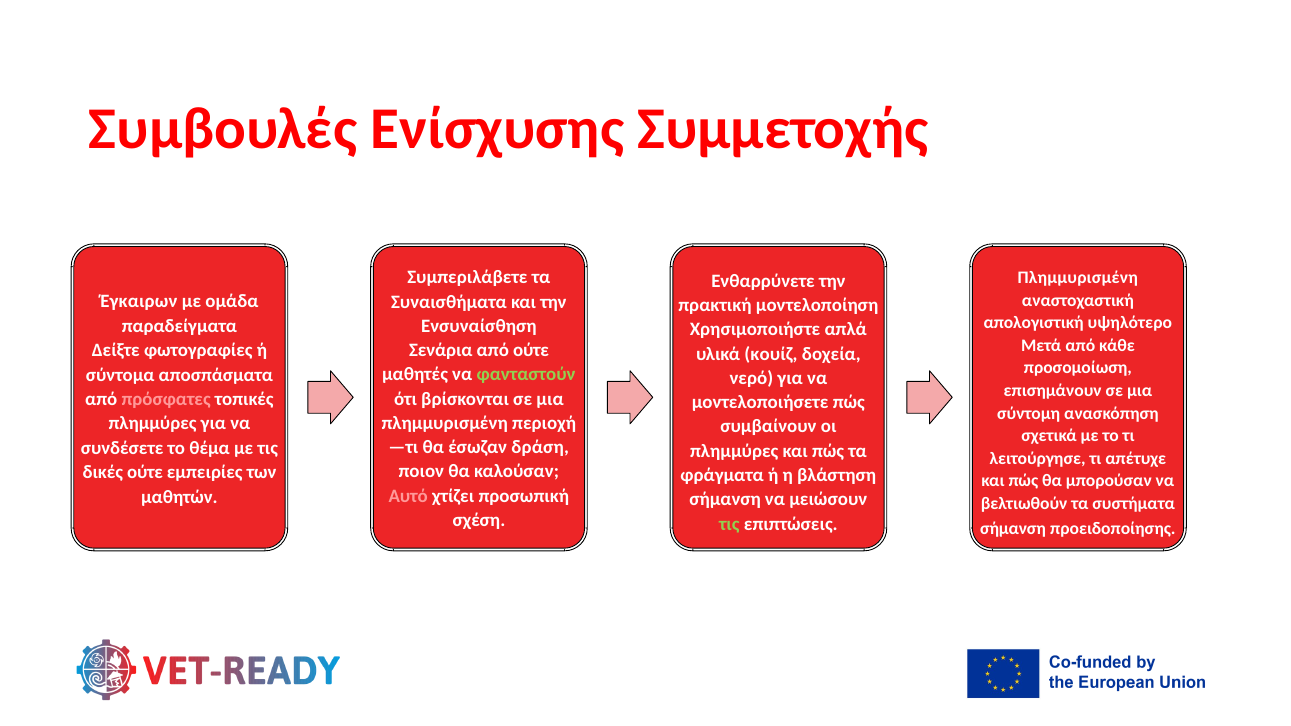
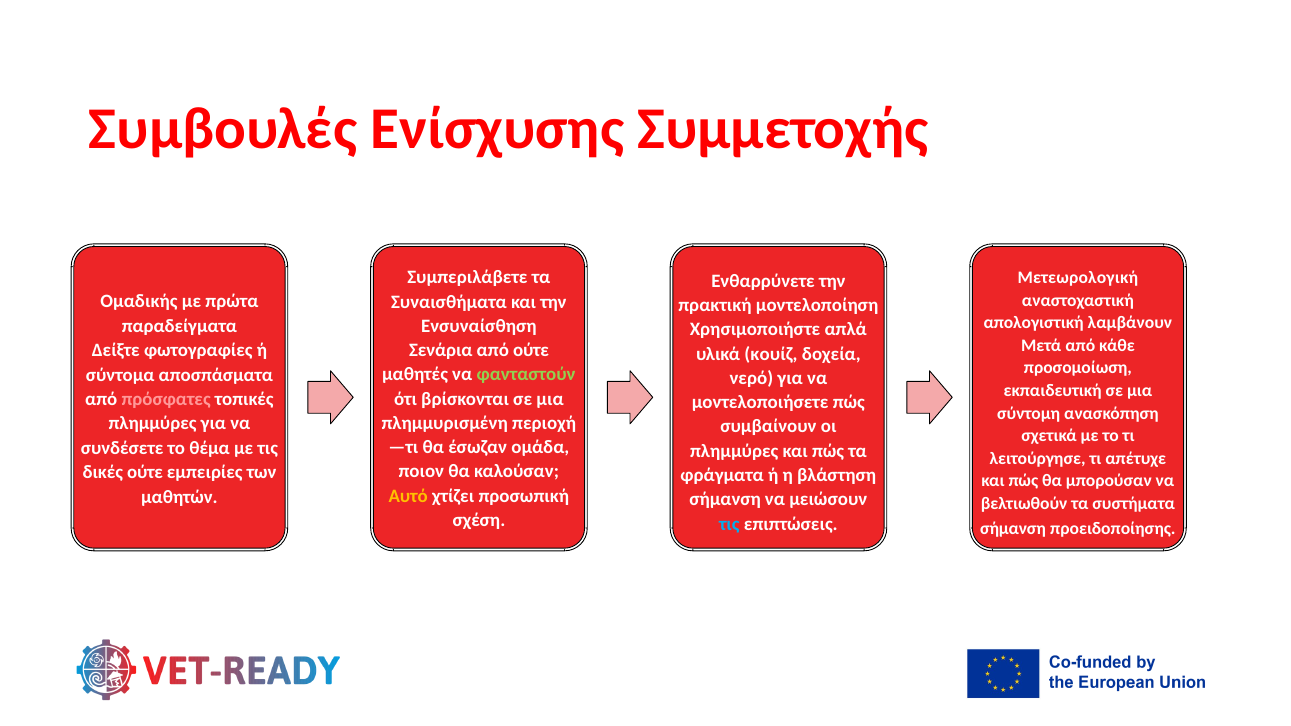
Πλημμυρισμένη at (1078, 278): Πλημμυρισμένη -> Μετεωρολογική
Έγκαιρων: Έγκαιρων -> Ομαδικής
ομάδα: ομάδα -> πρώτα
υψηλότερο: υψηλότερο -> λαμβάνουν
επισημάνουν: επισημάνουν -> εκπαιδευτική
δράση: δράση -> ομάδα
Αυτό colour: pink -> yellow
τις at (729, 524) colour: light green -> light blue
